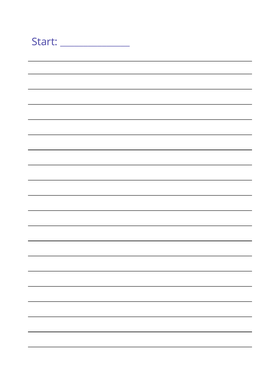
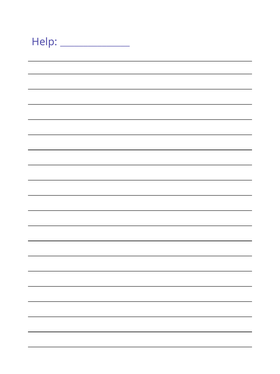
Start: Start -> Help
